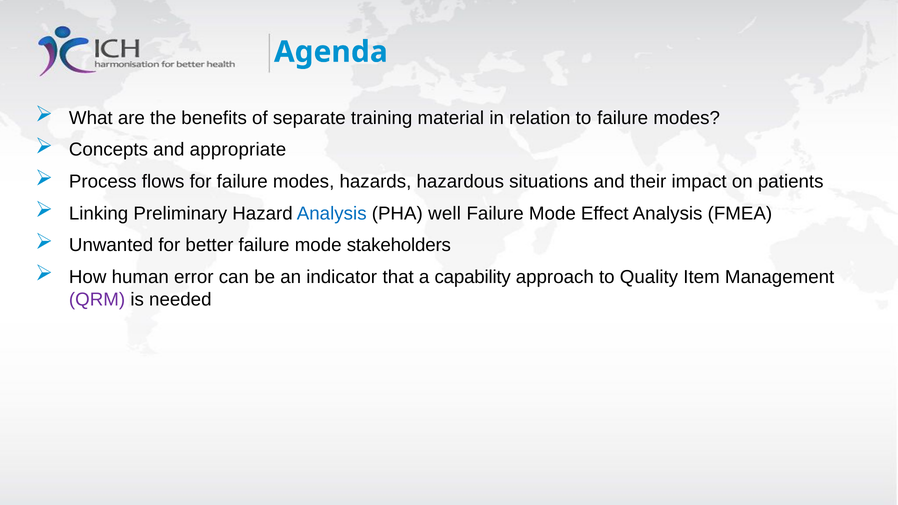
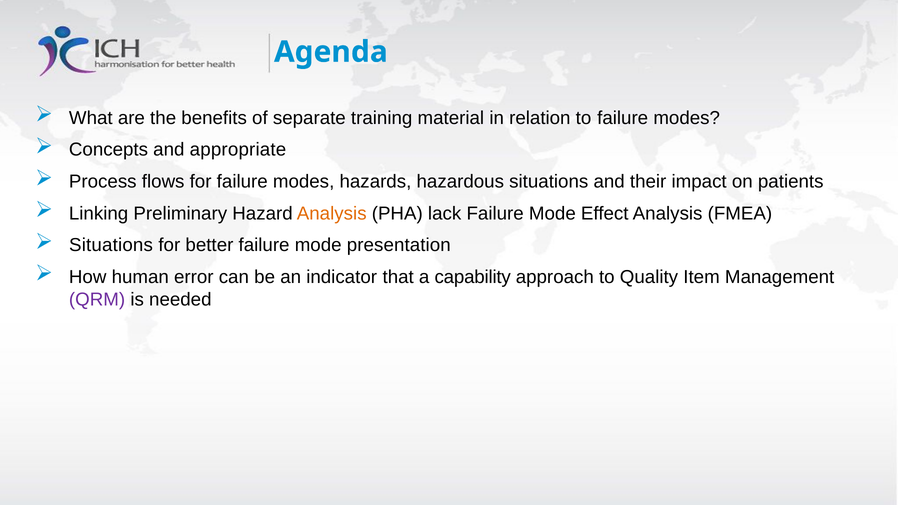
Analysis at (332, 213) colour: blue -> orange
well: well -> lack
Unwanted at (111, 245): Unwanted -> Situations
stakeholders: stakeholders -> presentation
